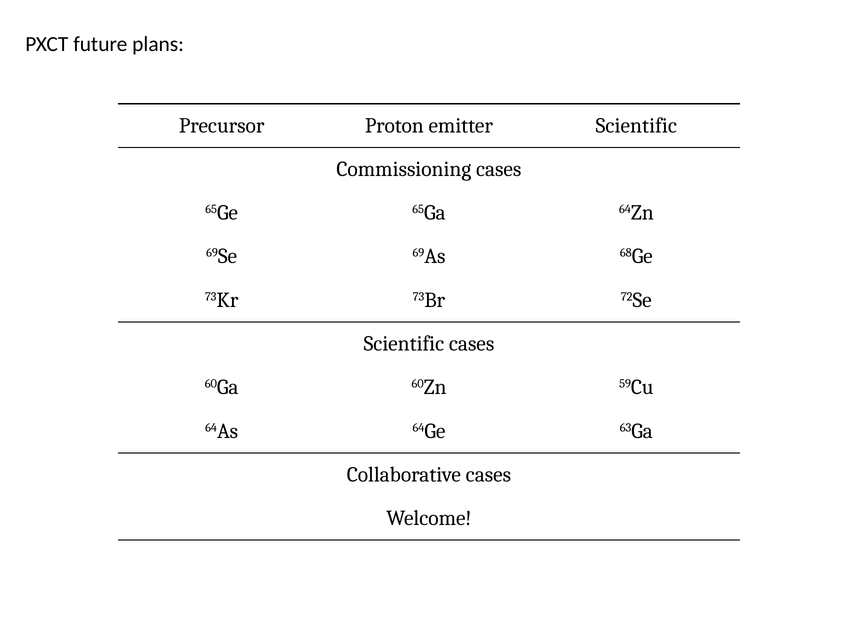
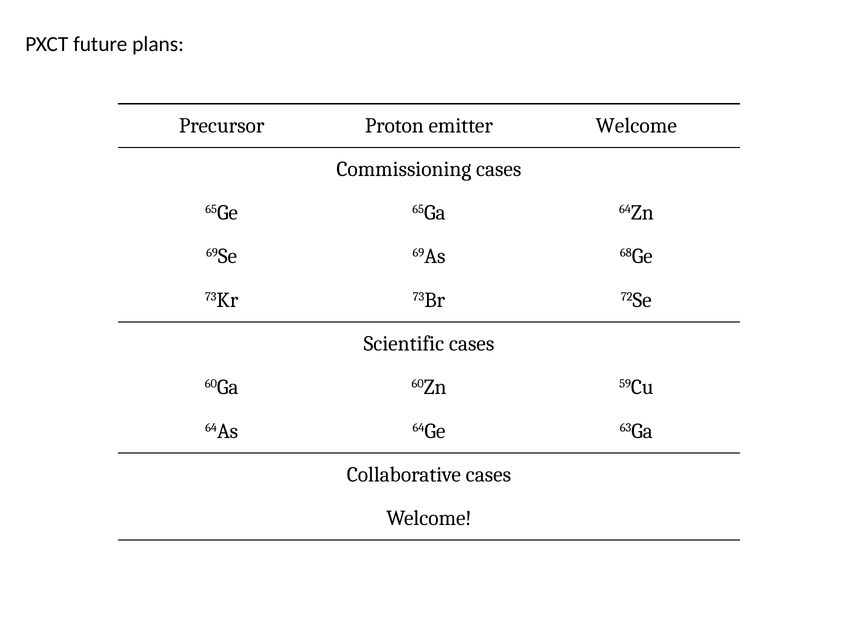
emitter Scientific: Scientific -> Welcome
